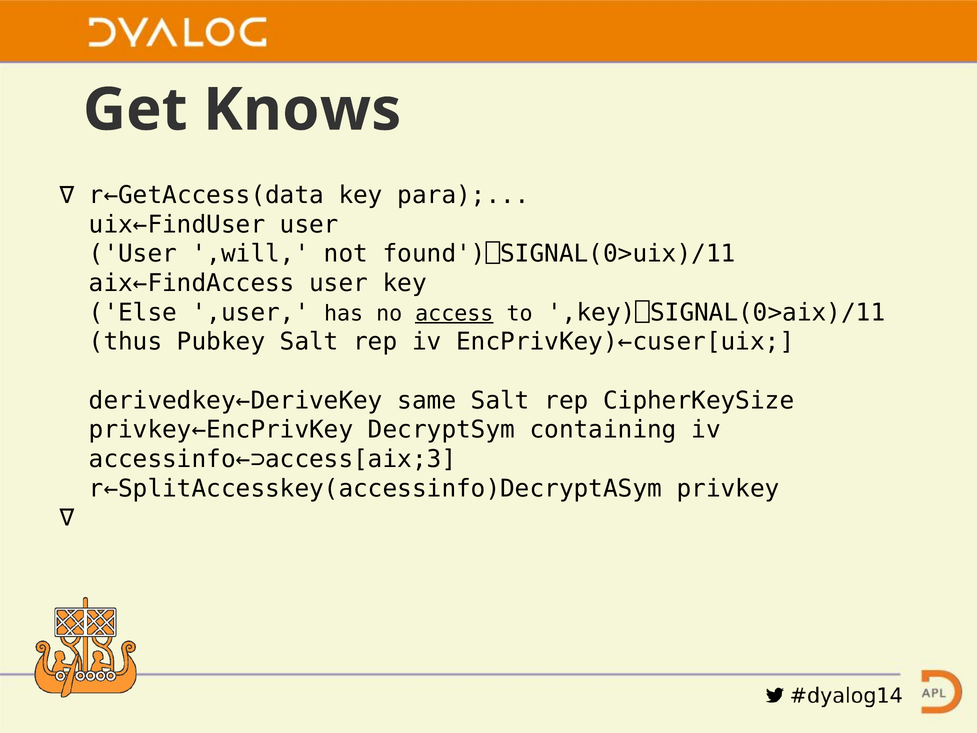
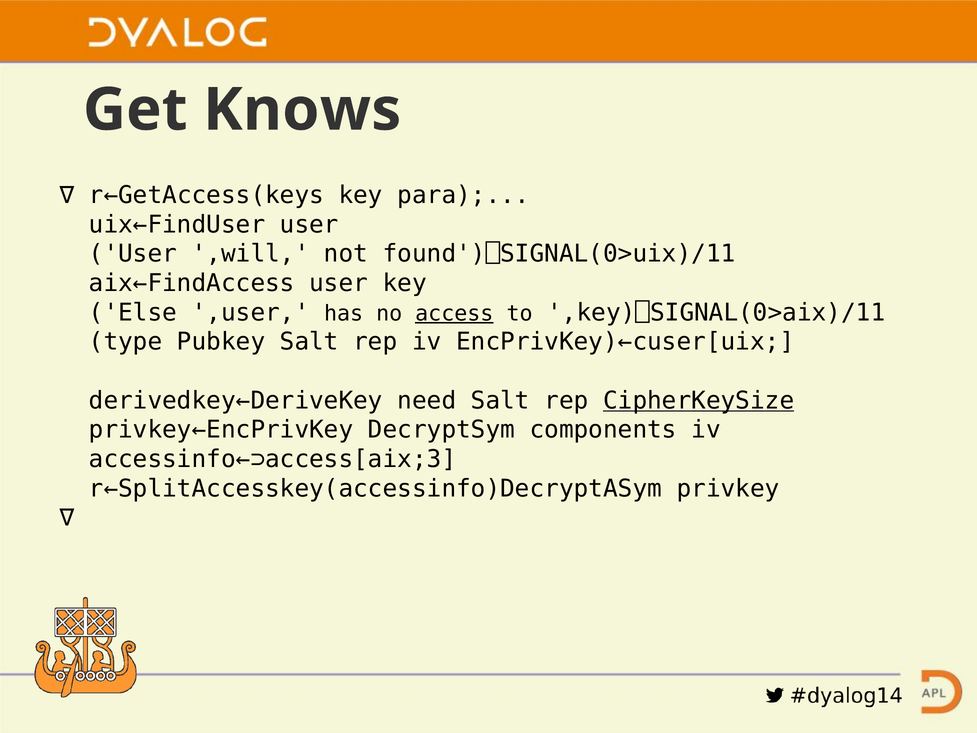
r←GetAccess(data: r←GetAccess(data -> r←GetAccess(keys
thus: thus -> type
same: same -> need
CipherKeySize underline: none -> present
containing: containing -> components
